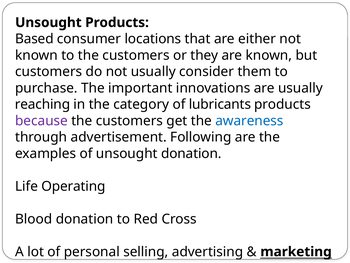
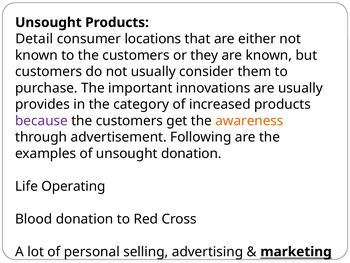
Based: Based -> Detail
reaching: reaching -> provides
lubricants: lubricants -> increased
awareness colour: blue -> orange
